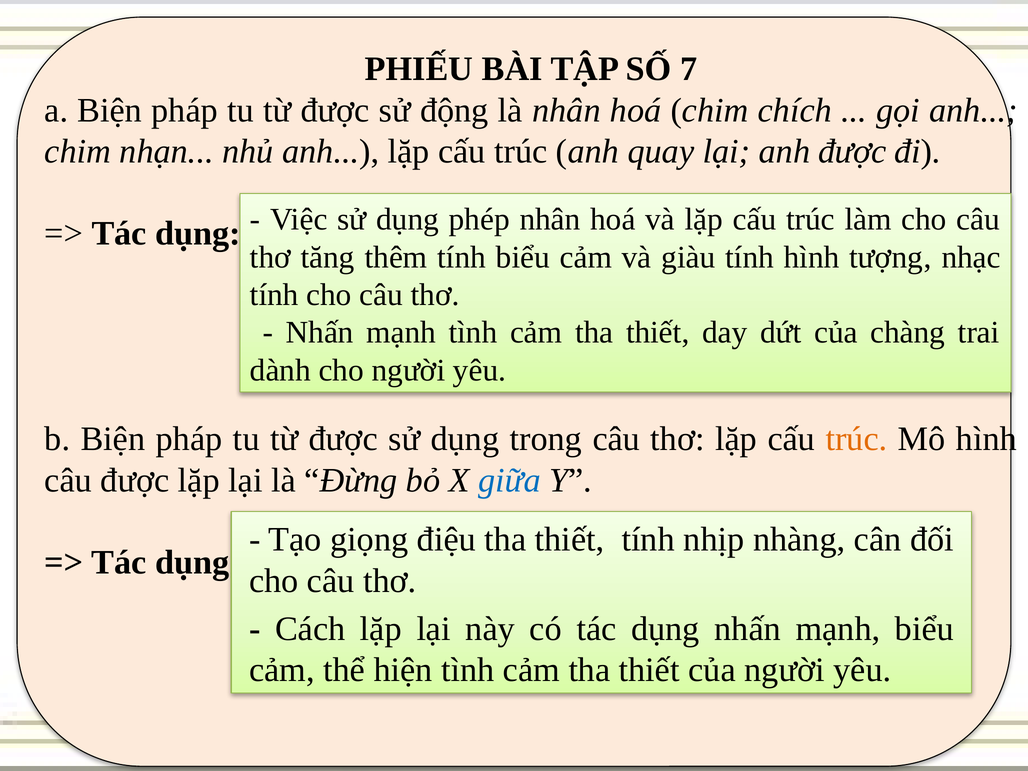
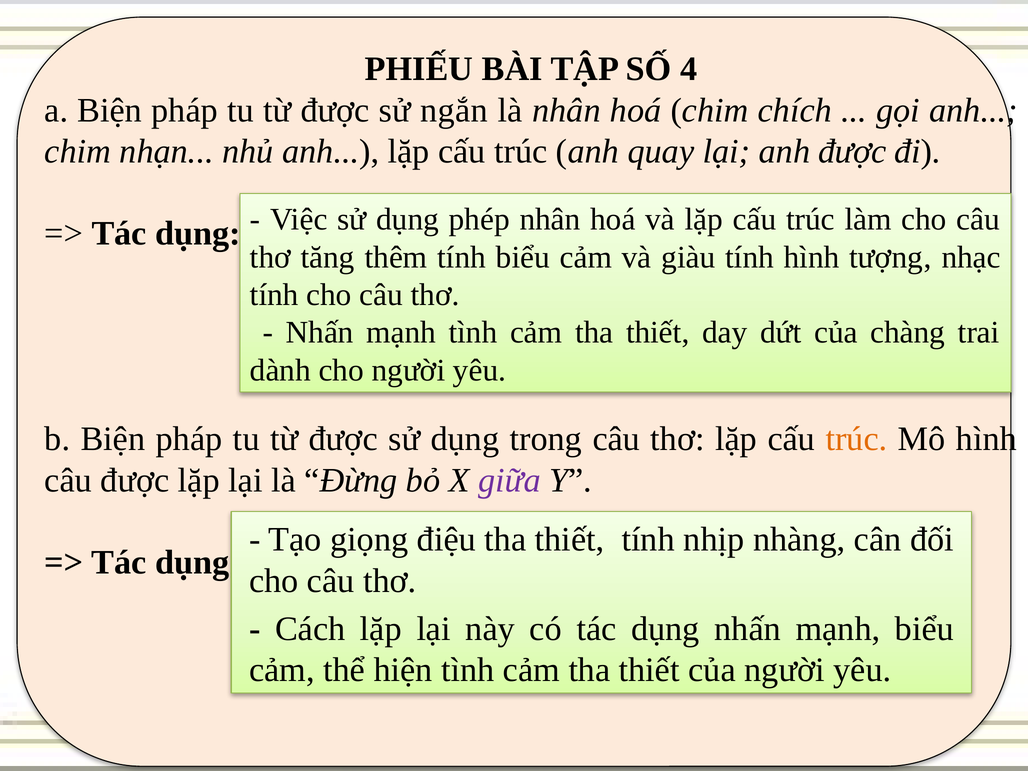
7: 7 -> 4
động: động -> ngắn
giữa colour: blue -> purple
